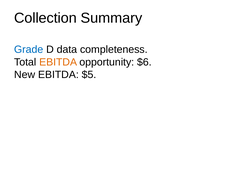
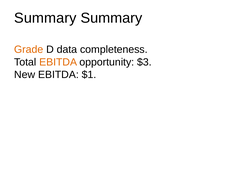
Collection at (45, 18): Collection -> Summary
Grade colour: blue -> orange
$6: $6 -> $3
$5: $5 -> $1
